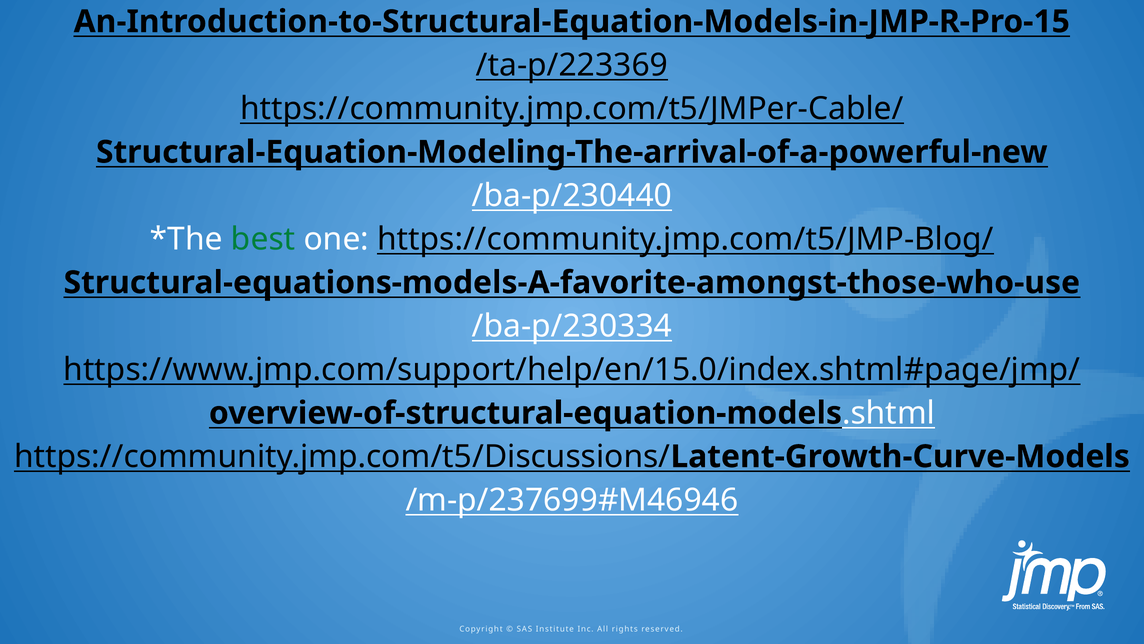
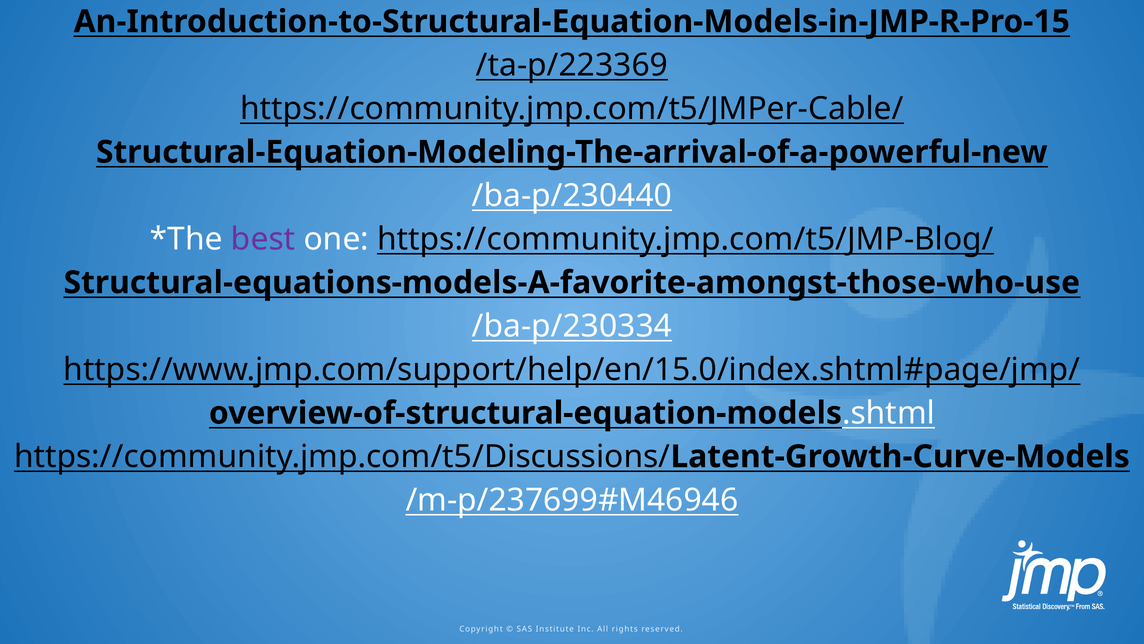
best colour: green -> purple
